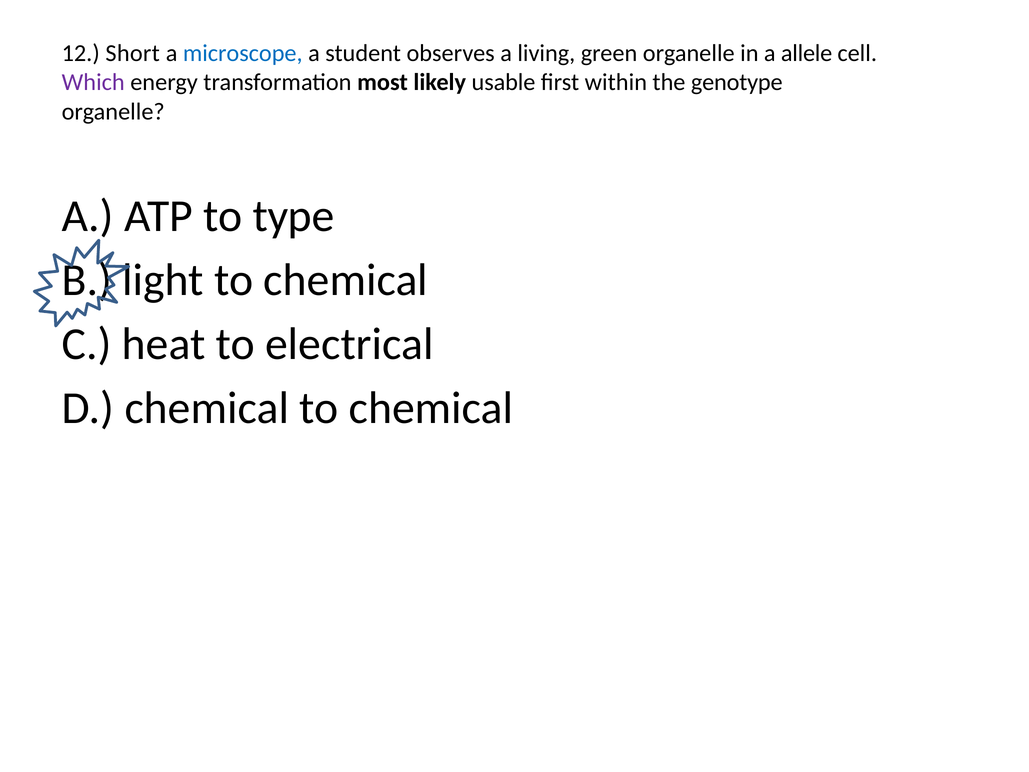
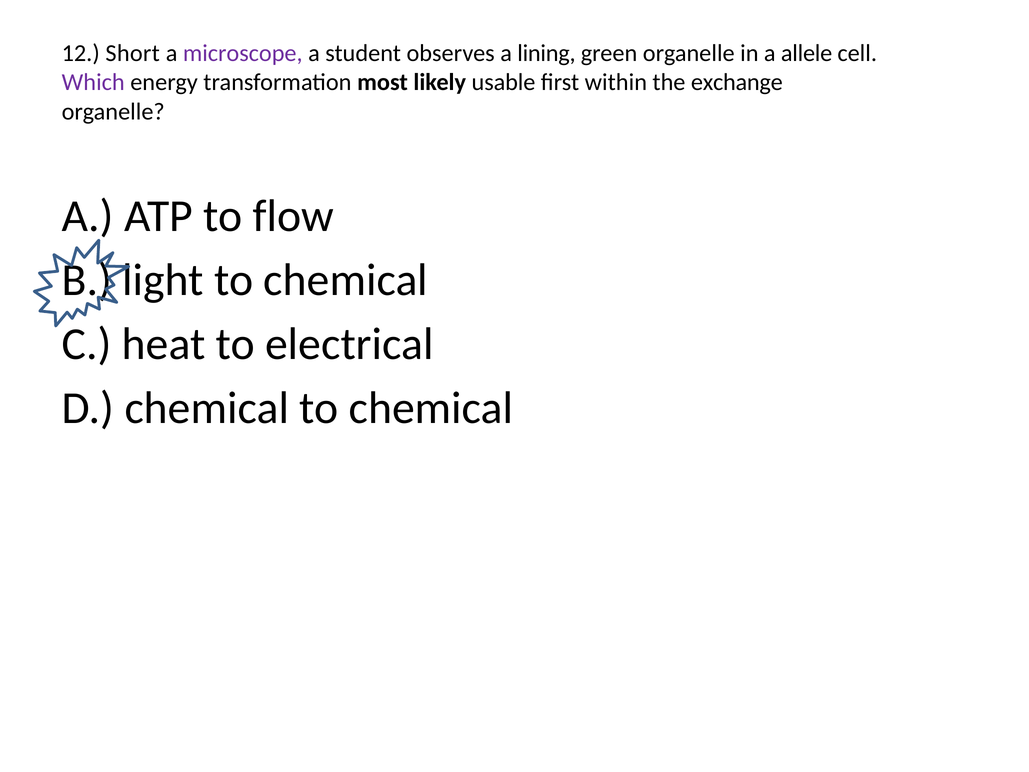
microscope colour: blue -> purple
living: living -> lining
genotype: genotype -> exchange
type: type -> flow
